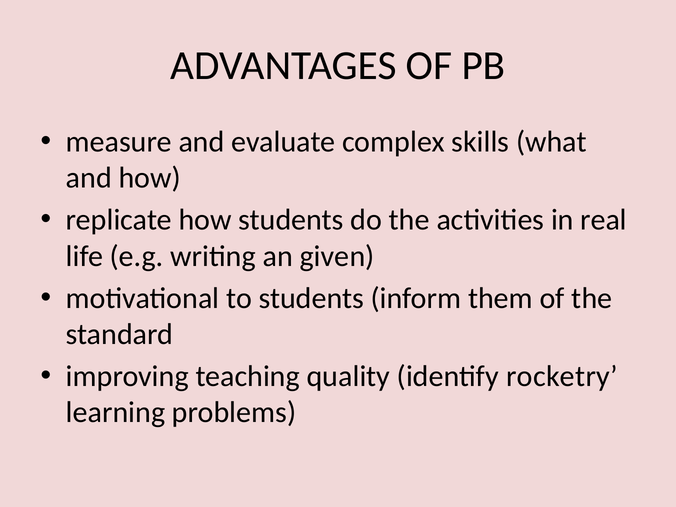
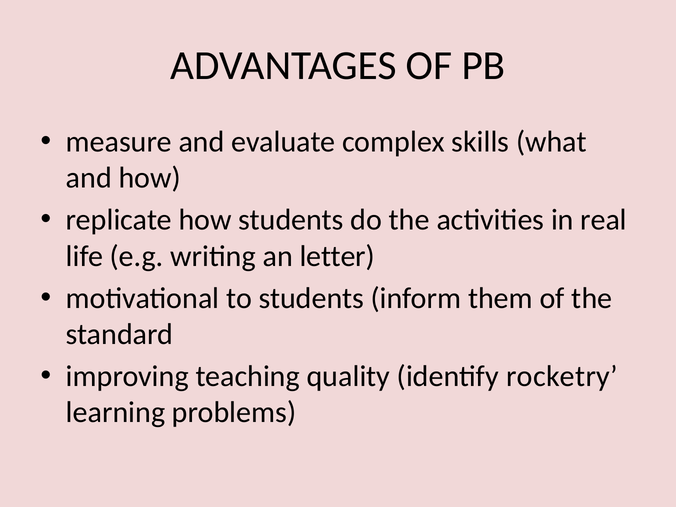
given: given -> letter
